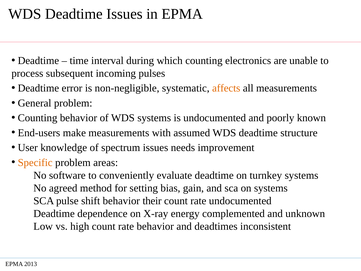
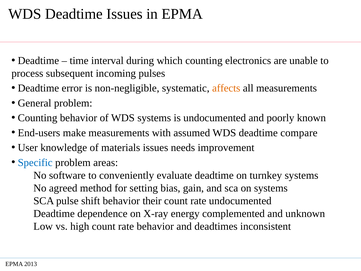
structure: structure -> compare
spectrum: spectrum -> materials
Specific colour: orange -> blue
